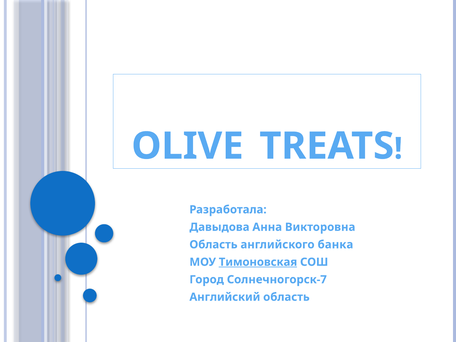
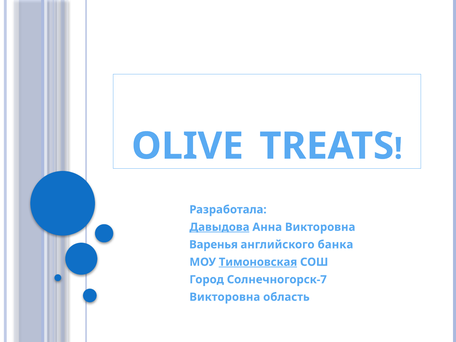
Давыдова underline: none -> present
Область at (213, 245): Область -> Варенья
Английский at (225, 297): Английский -> Викторовна
